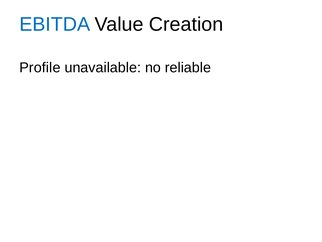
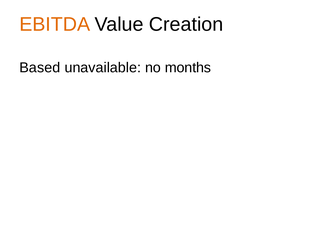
EBITDA colour: blue -> orange
Profile: Profile -> Based
reliable: reliable -> months
